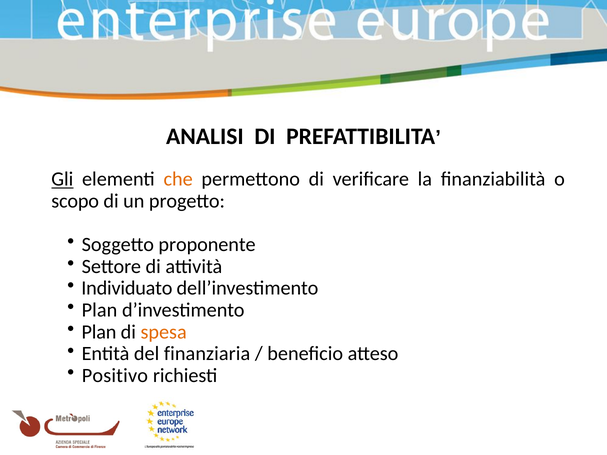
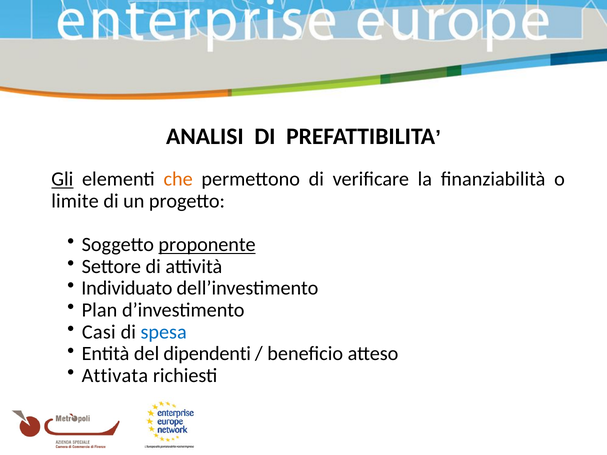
scopo: scopo -> limite
proponente underline: none -> present
Plan at (99, 332): Plan -> Casi
spesa colour: orange -> blue
finanziaria: finanziaria -> dipendenti
Positivo: Positivo -> Attivata
